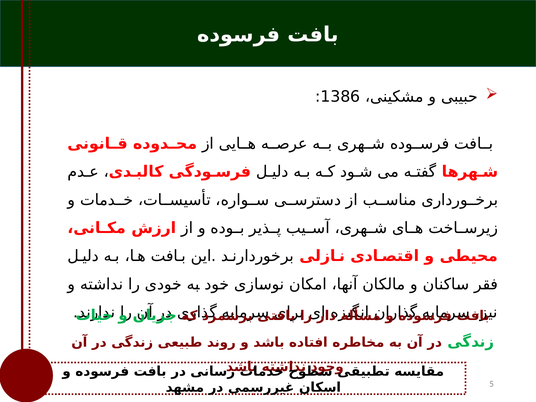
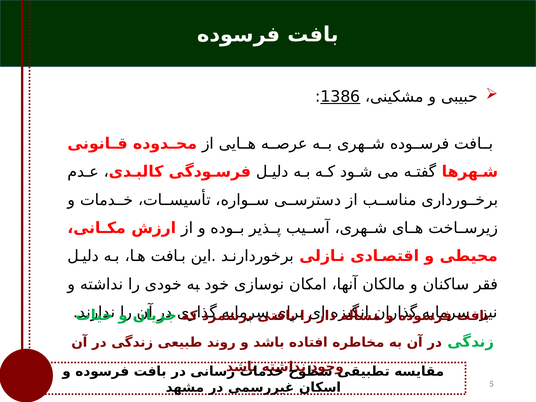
1386 underline: none -> present
